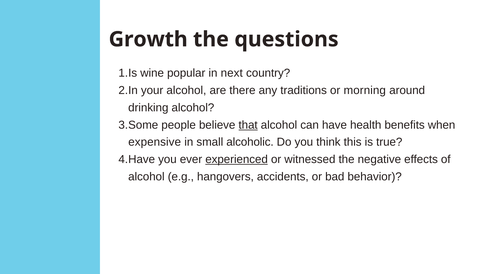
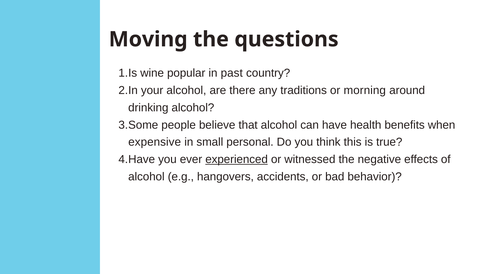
Growth: Growth -> Moving
next: next -> past
that underline: present -> none
alcoholic: alcoholic -> personal
